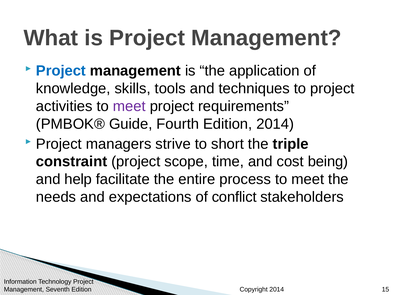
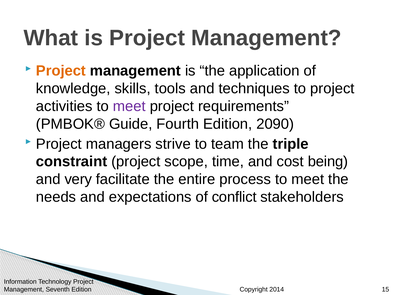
Project at (61, 71) colour: blue -> orange
Edition 2014: 2014 -> 2090
short: short -> team
help: help -> very
